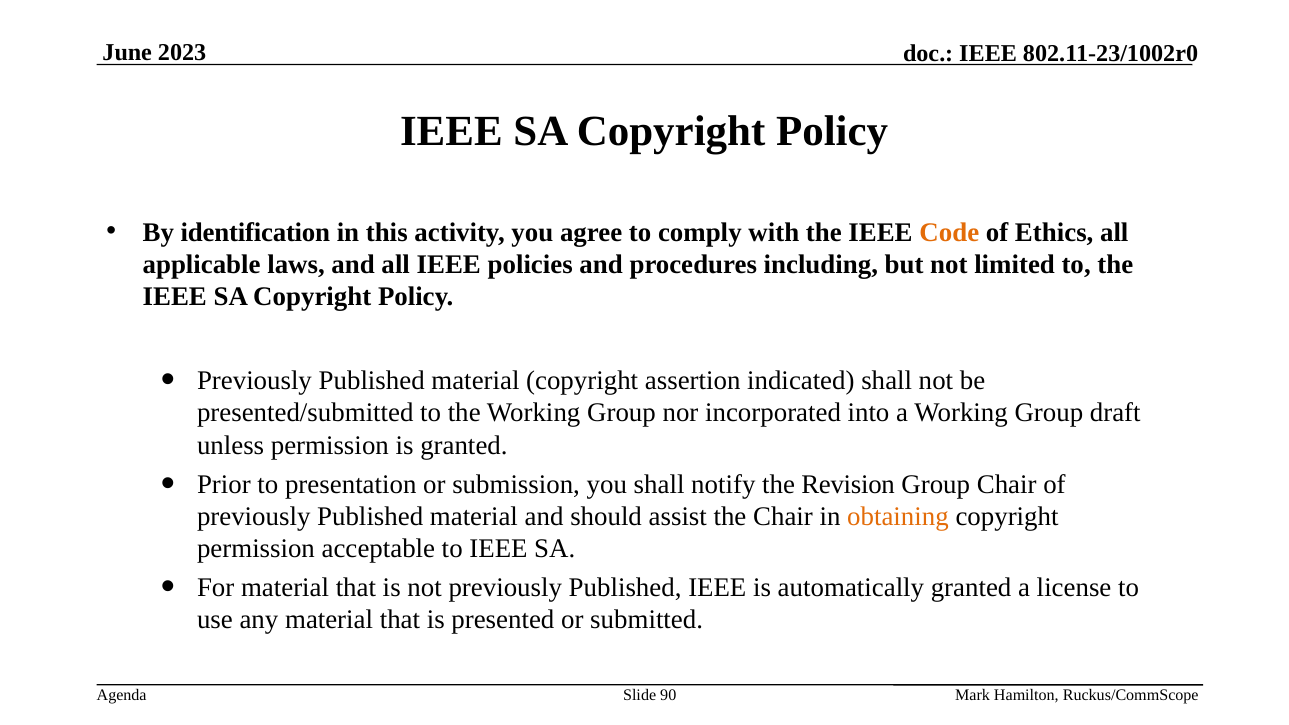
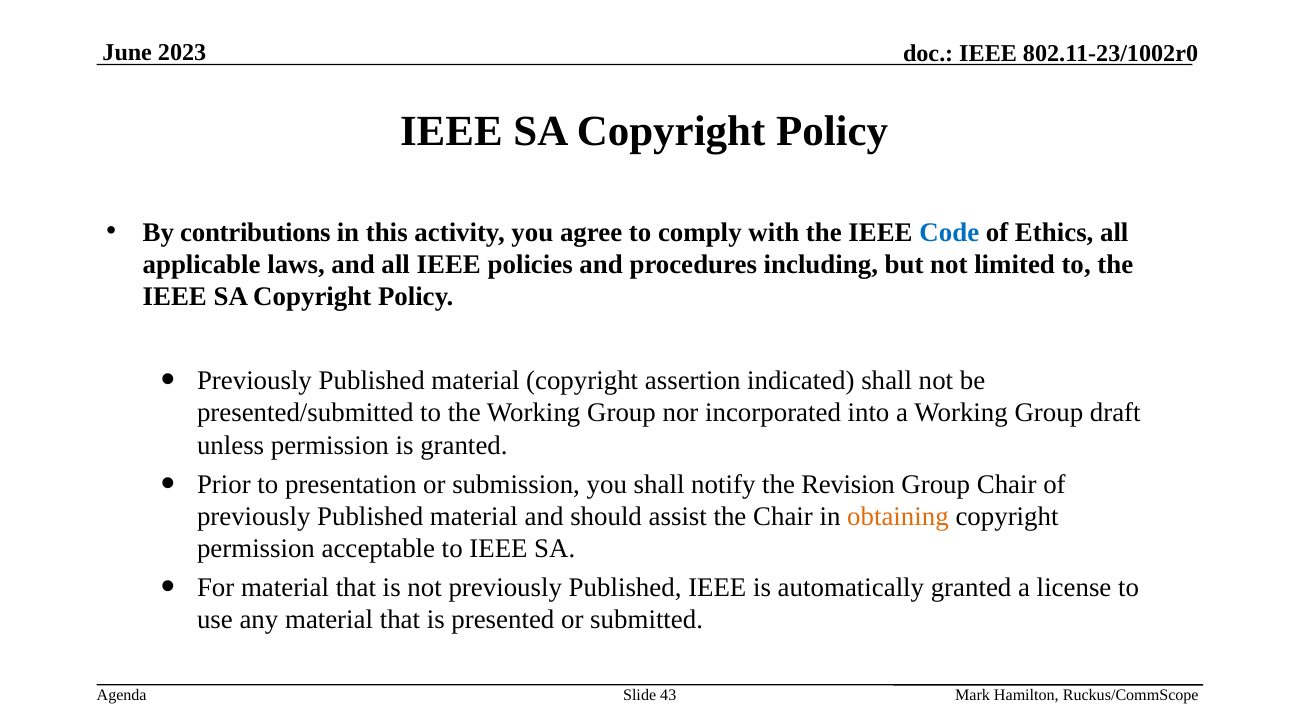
identification: identification -> contributions
Code colour: orange -> blue
90: 90 -> 43
